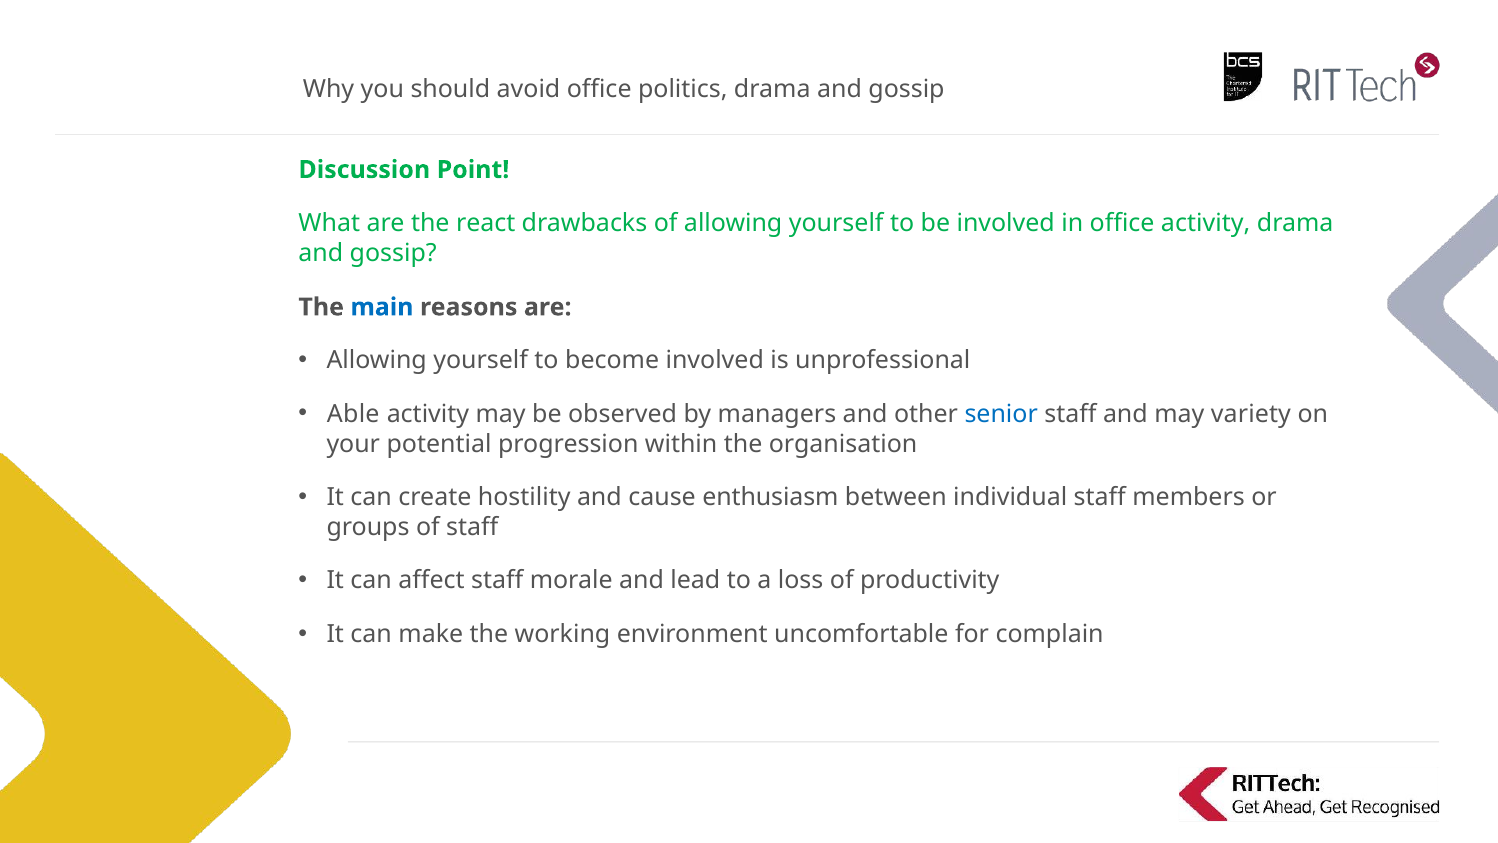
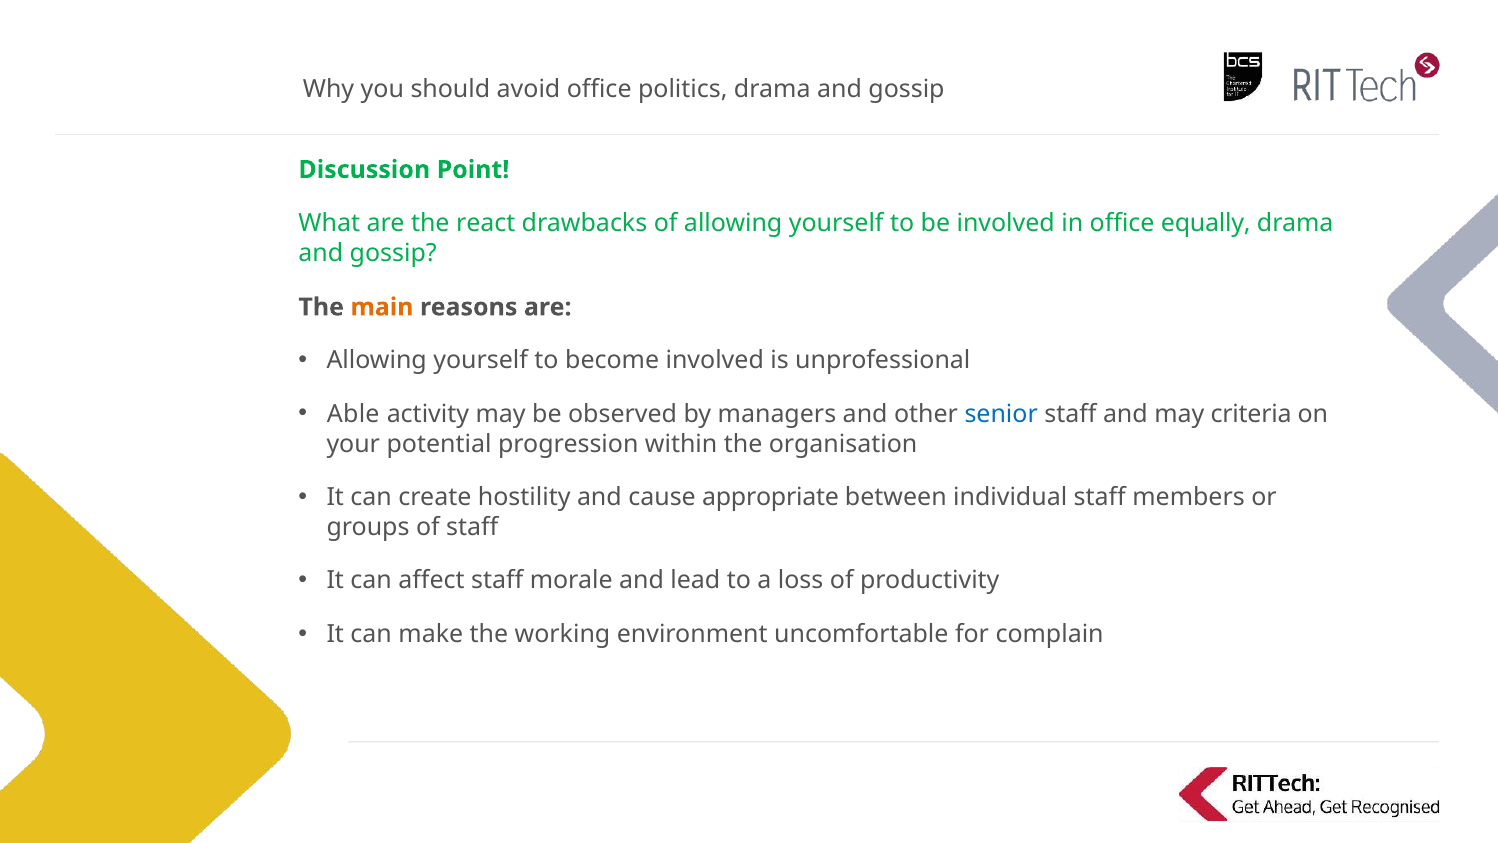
office activity: activity -> equally
main colour: blue -> orange
variety: variety -> criteria
enthusiasm: enthusiasm -> appropriate
